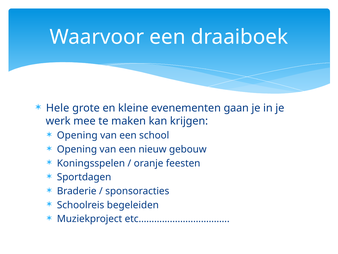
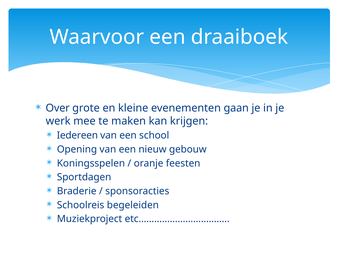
Hele: Hele -> Over
Opening at (77, 135): Opening -> Iedereen
